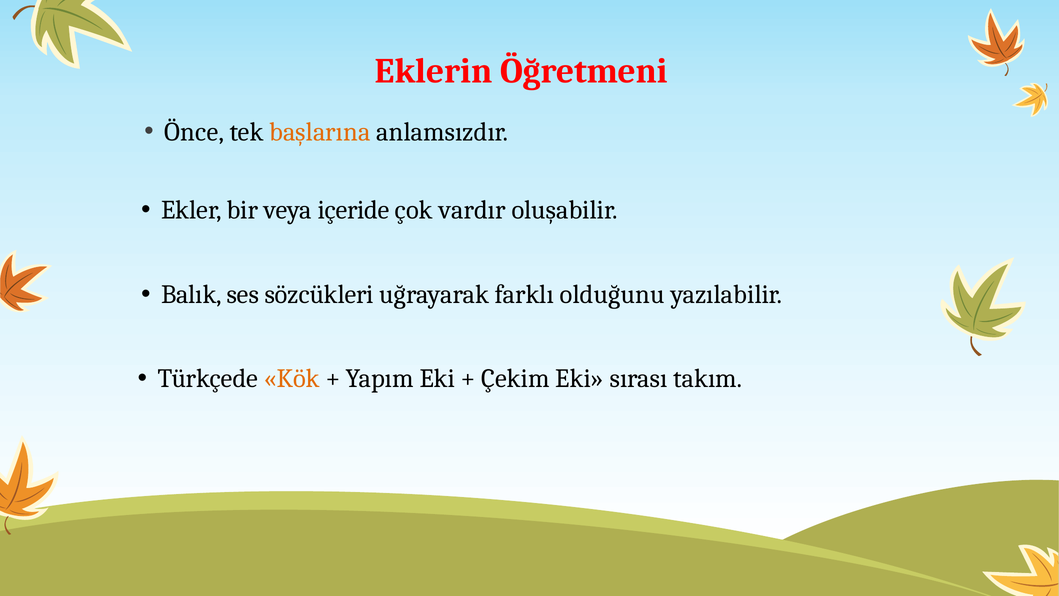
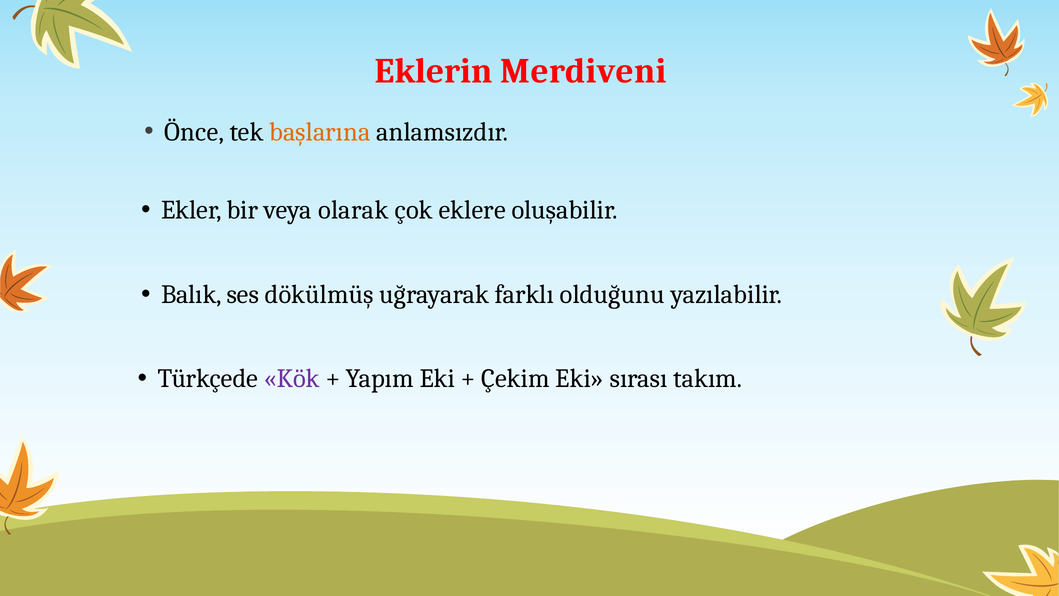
Öğretmeni: Öğretmeni -> Merdiveni
içeride: içeride -> olarak
vardır: vardır -> eklere
sözcükleri: sözcükleri -> dökülmüş
Kök colour: orange -> purple
